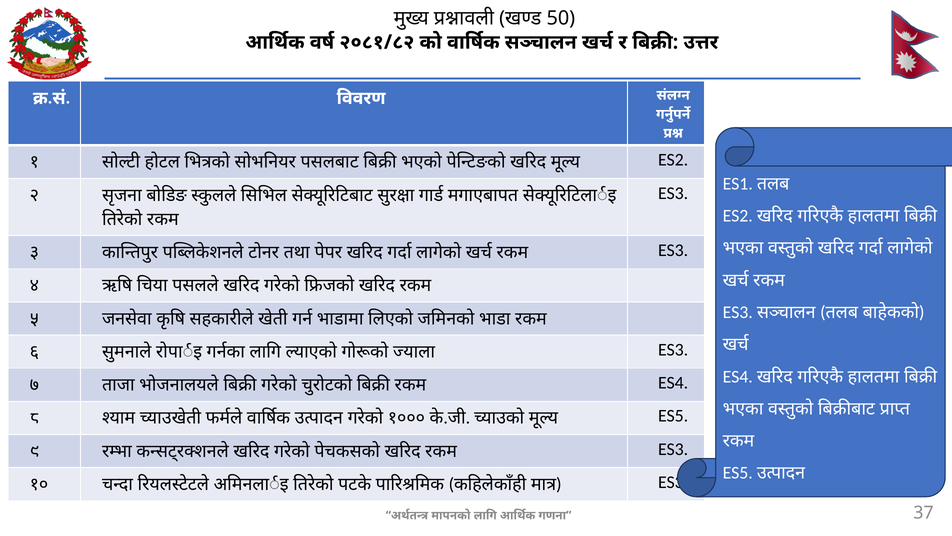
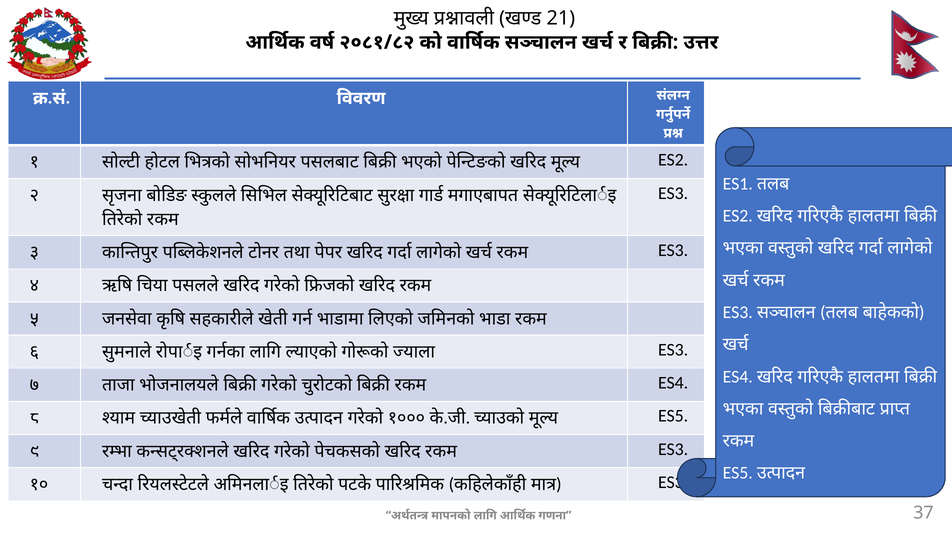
50: 50 -> 21
